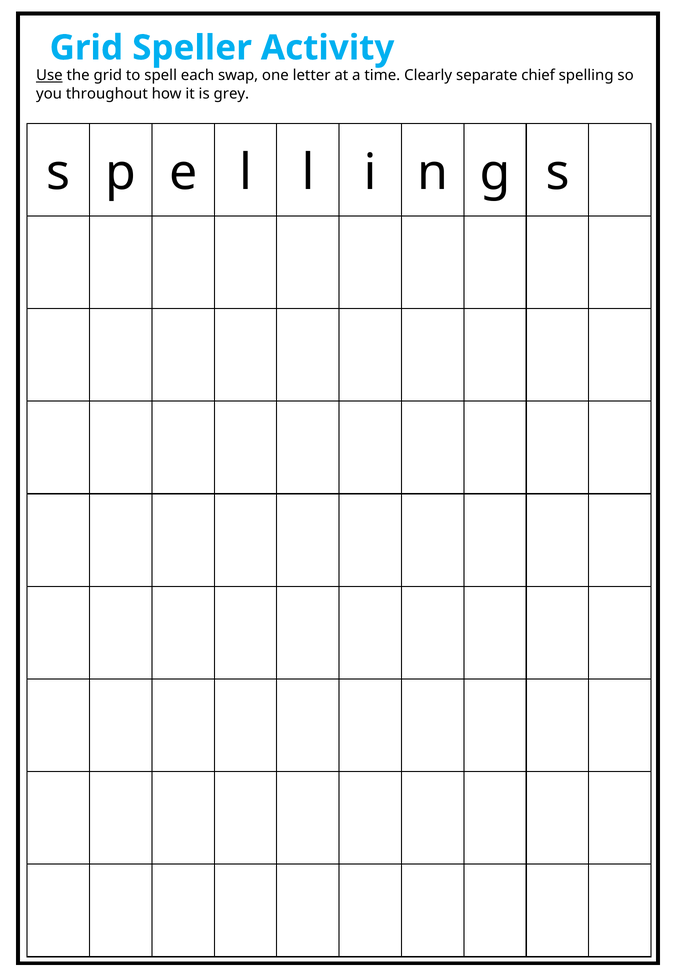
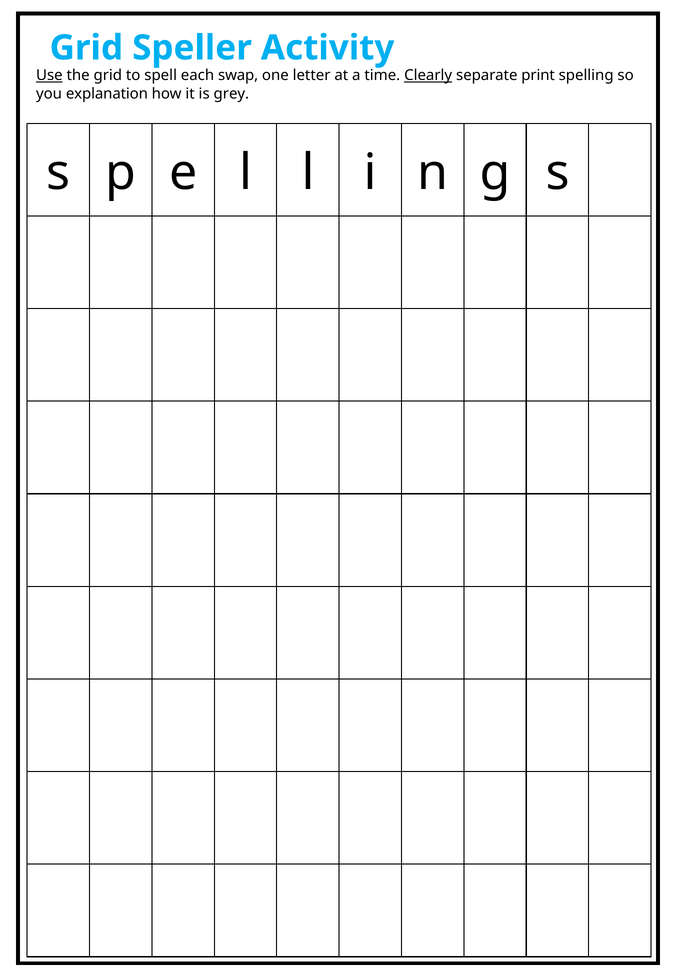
Clearly underline: none -> present
chief: chief -> print
throughout: throughout -> explanation
